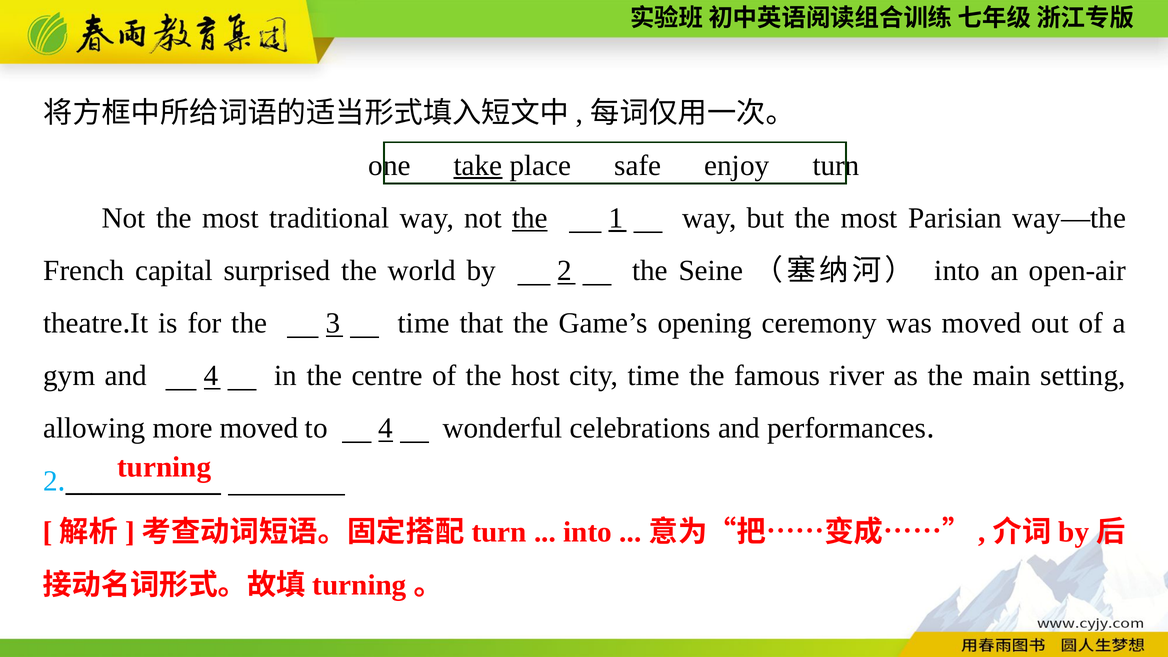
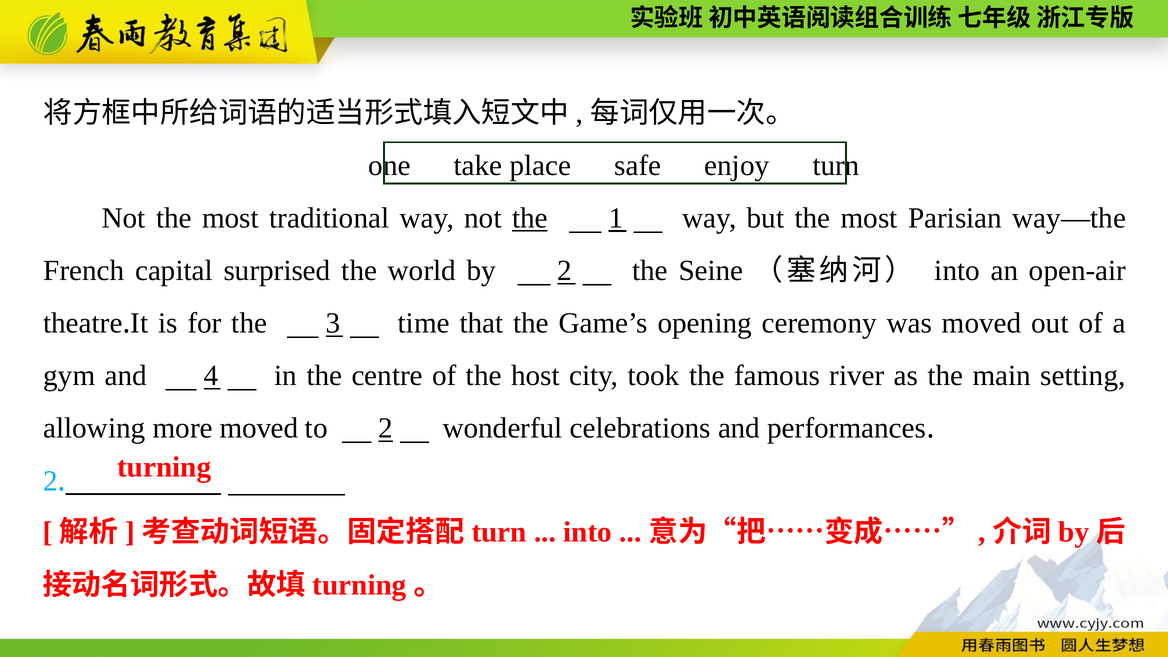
take underline: present -> none
city time: time -> took
to 4: 4 -> 2
